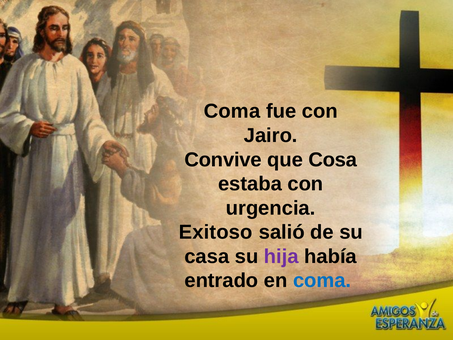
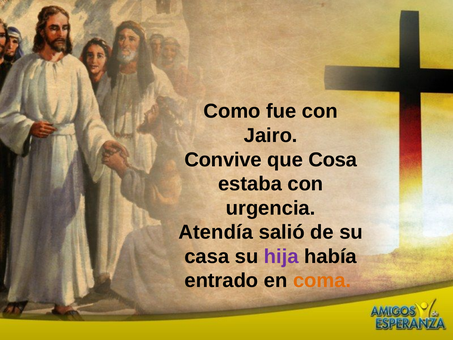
Coma at (232, 111): Coma -> Como
Exitoso: Exitoso -> Atendía
coma at (322, 280) colour: blue -> orange
